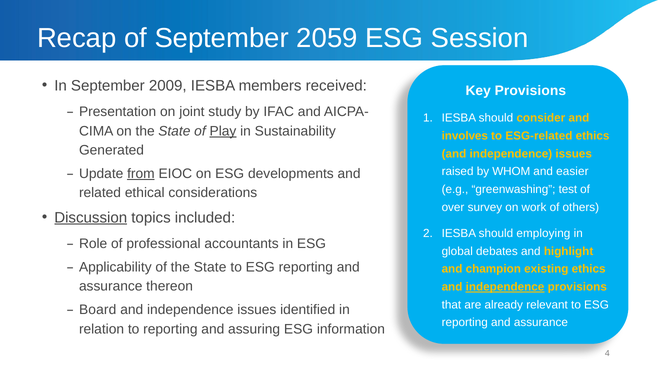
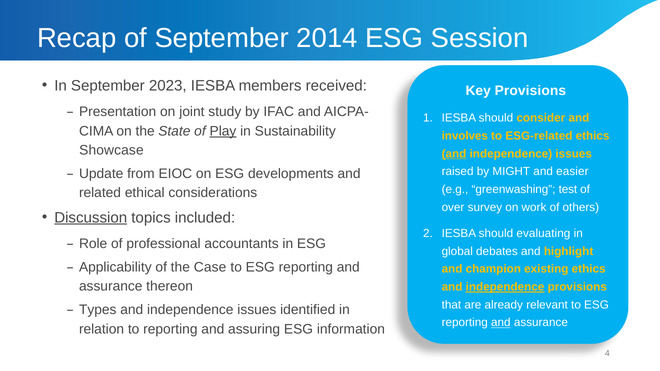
2059: 2059 -> 2014
2009: 2009 -> 2023
Generated: Generated -> Showcase
and at (454, 154) underline: none -> present
WHOM: WHOM -> MIGHT
from underline: present -> none
employing: employing -> evaluating
of the State: State -> Case
Board: Board -> Types
and at (501, 323) underline: none -> present
